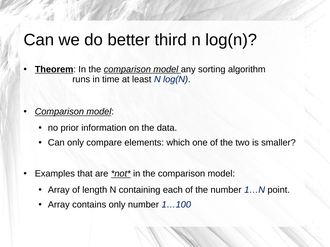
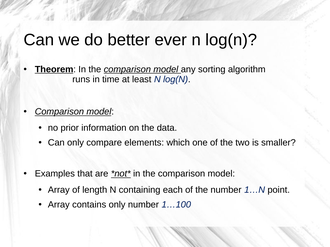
third: third -> ever
